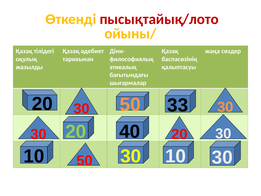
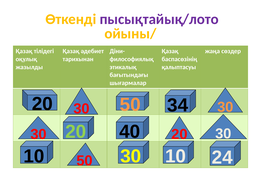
пысықтайық/лото colour: red -> purple
33: 33 -> 34
10 30: 30 -> 24
